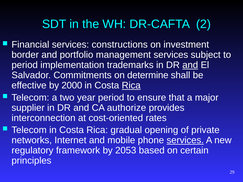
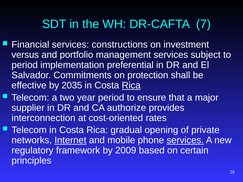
2: 2 -> 7
border: border -> versus
trademarks: trademarks -> preferential
and at (190, 65) underline: present -> none
determine: determine -> protection
2000: 2000 -> 2035
Internet underline: none -> present
2053: 2053 -> 2009
